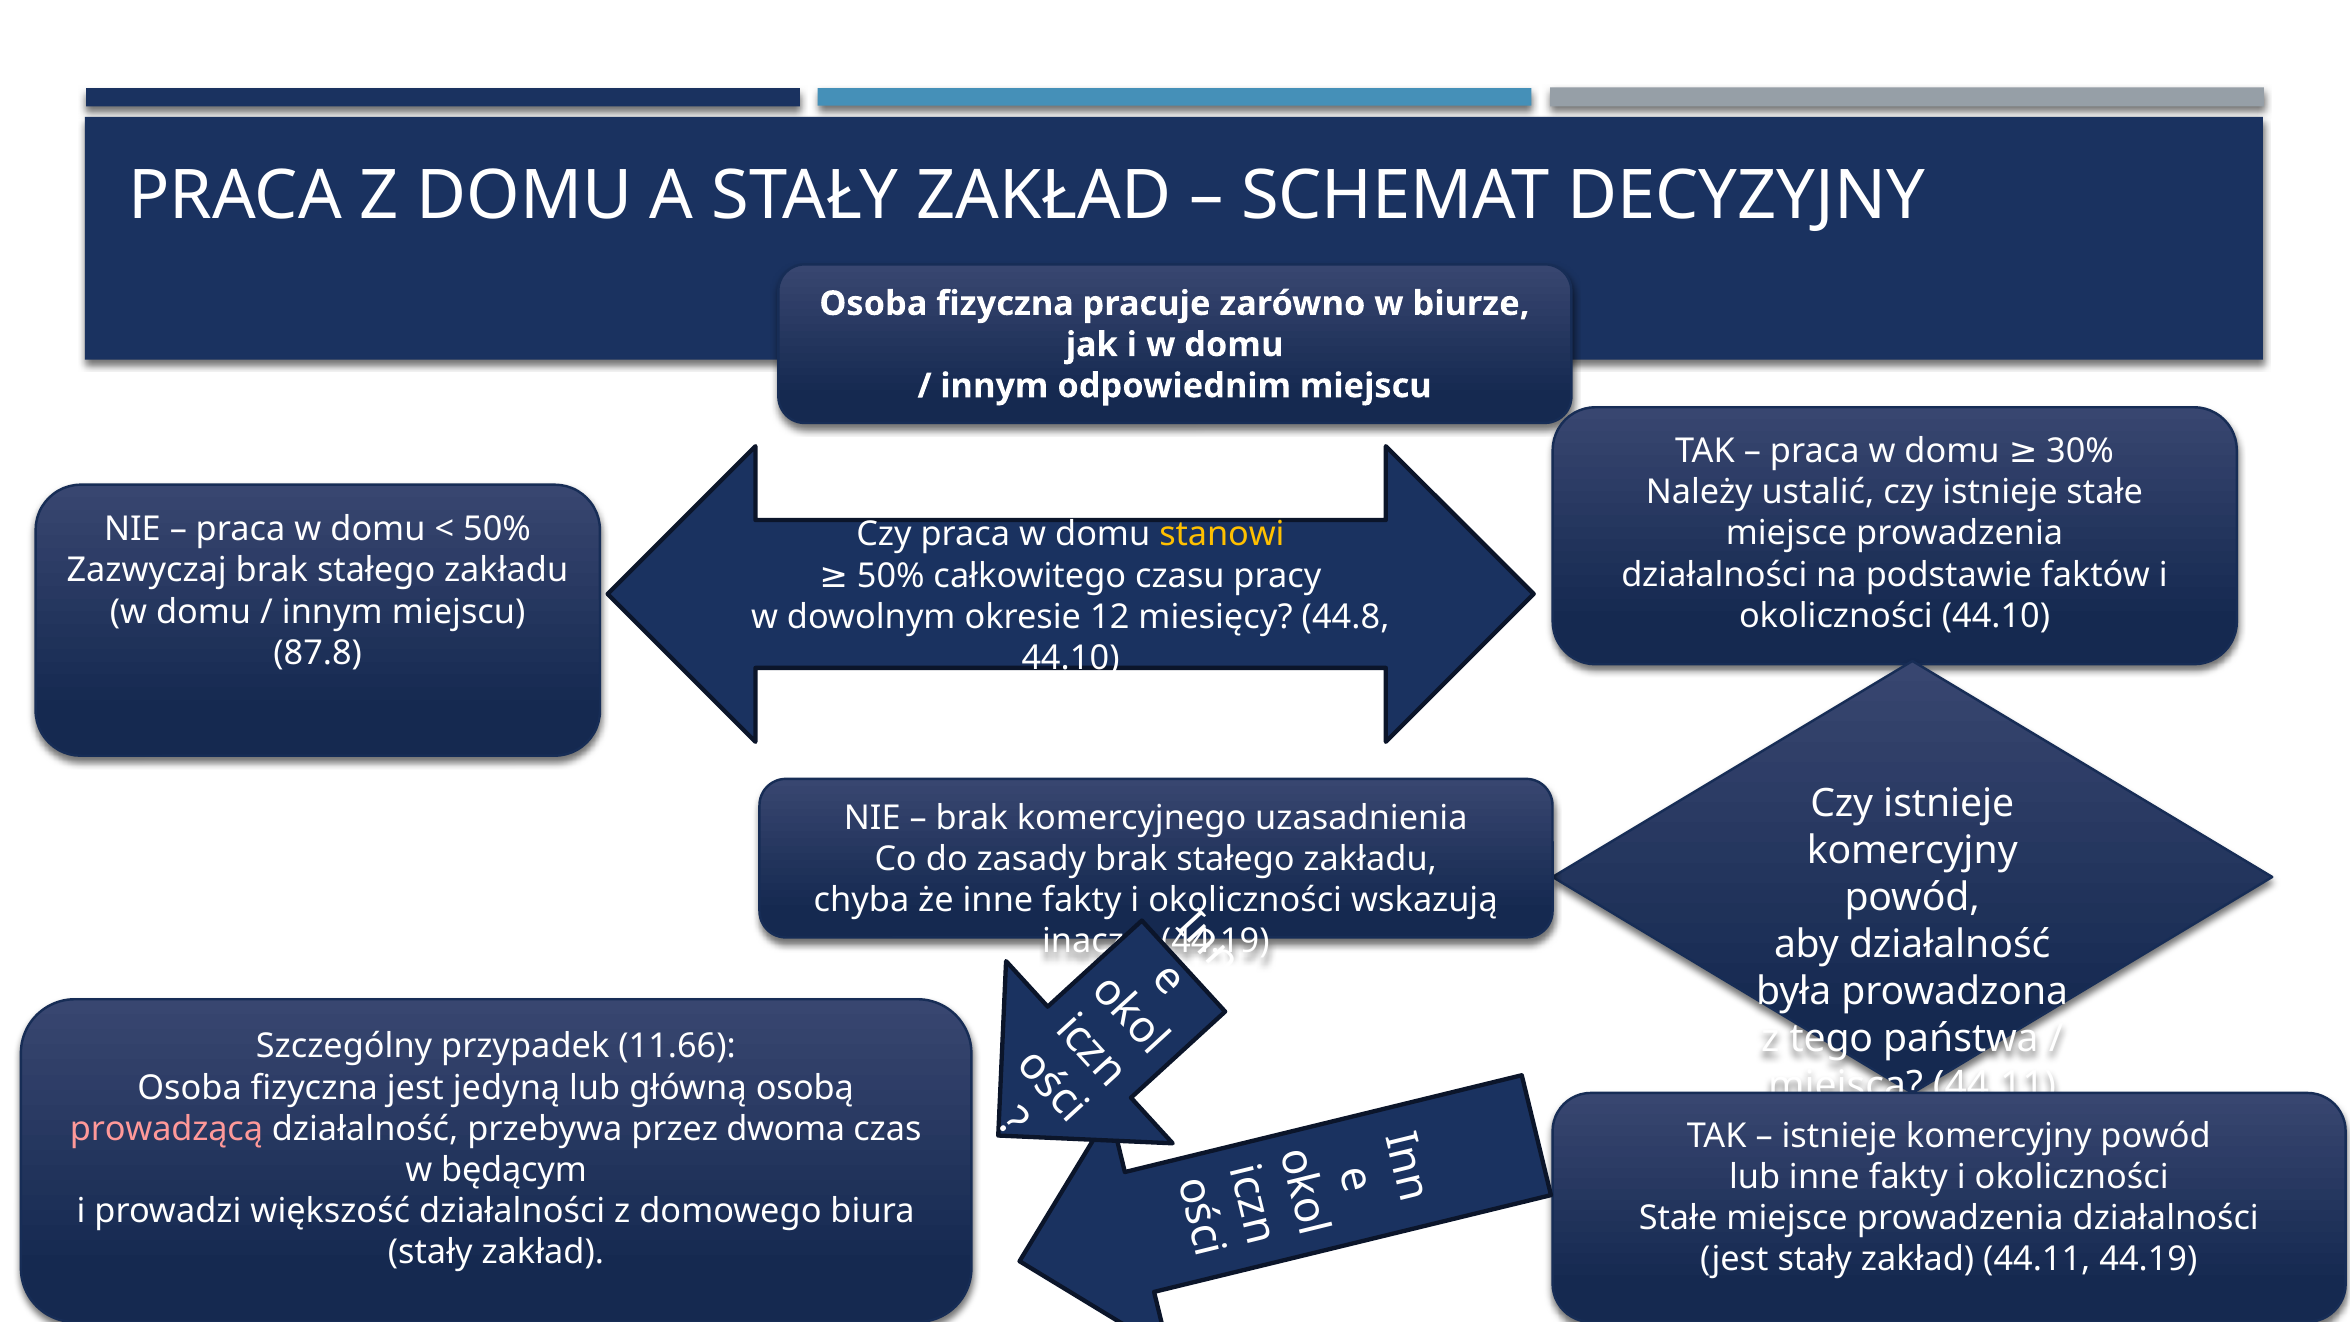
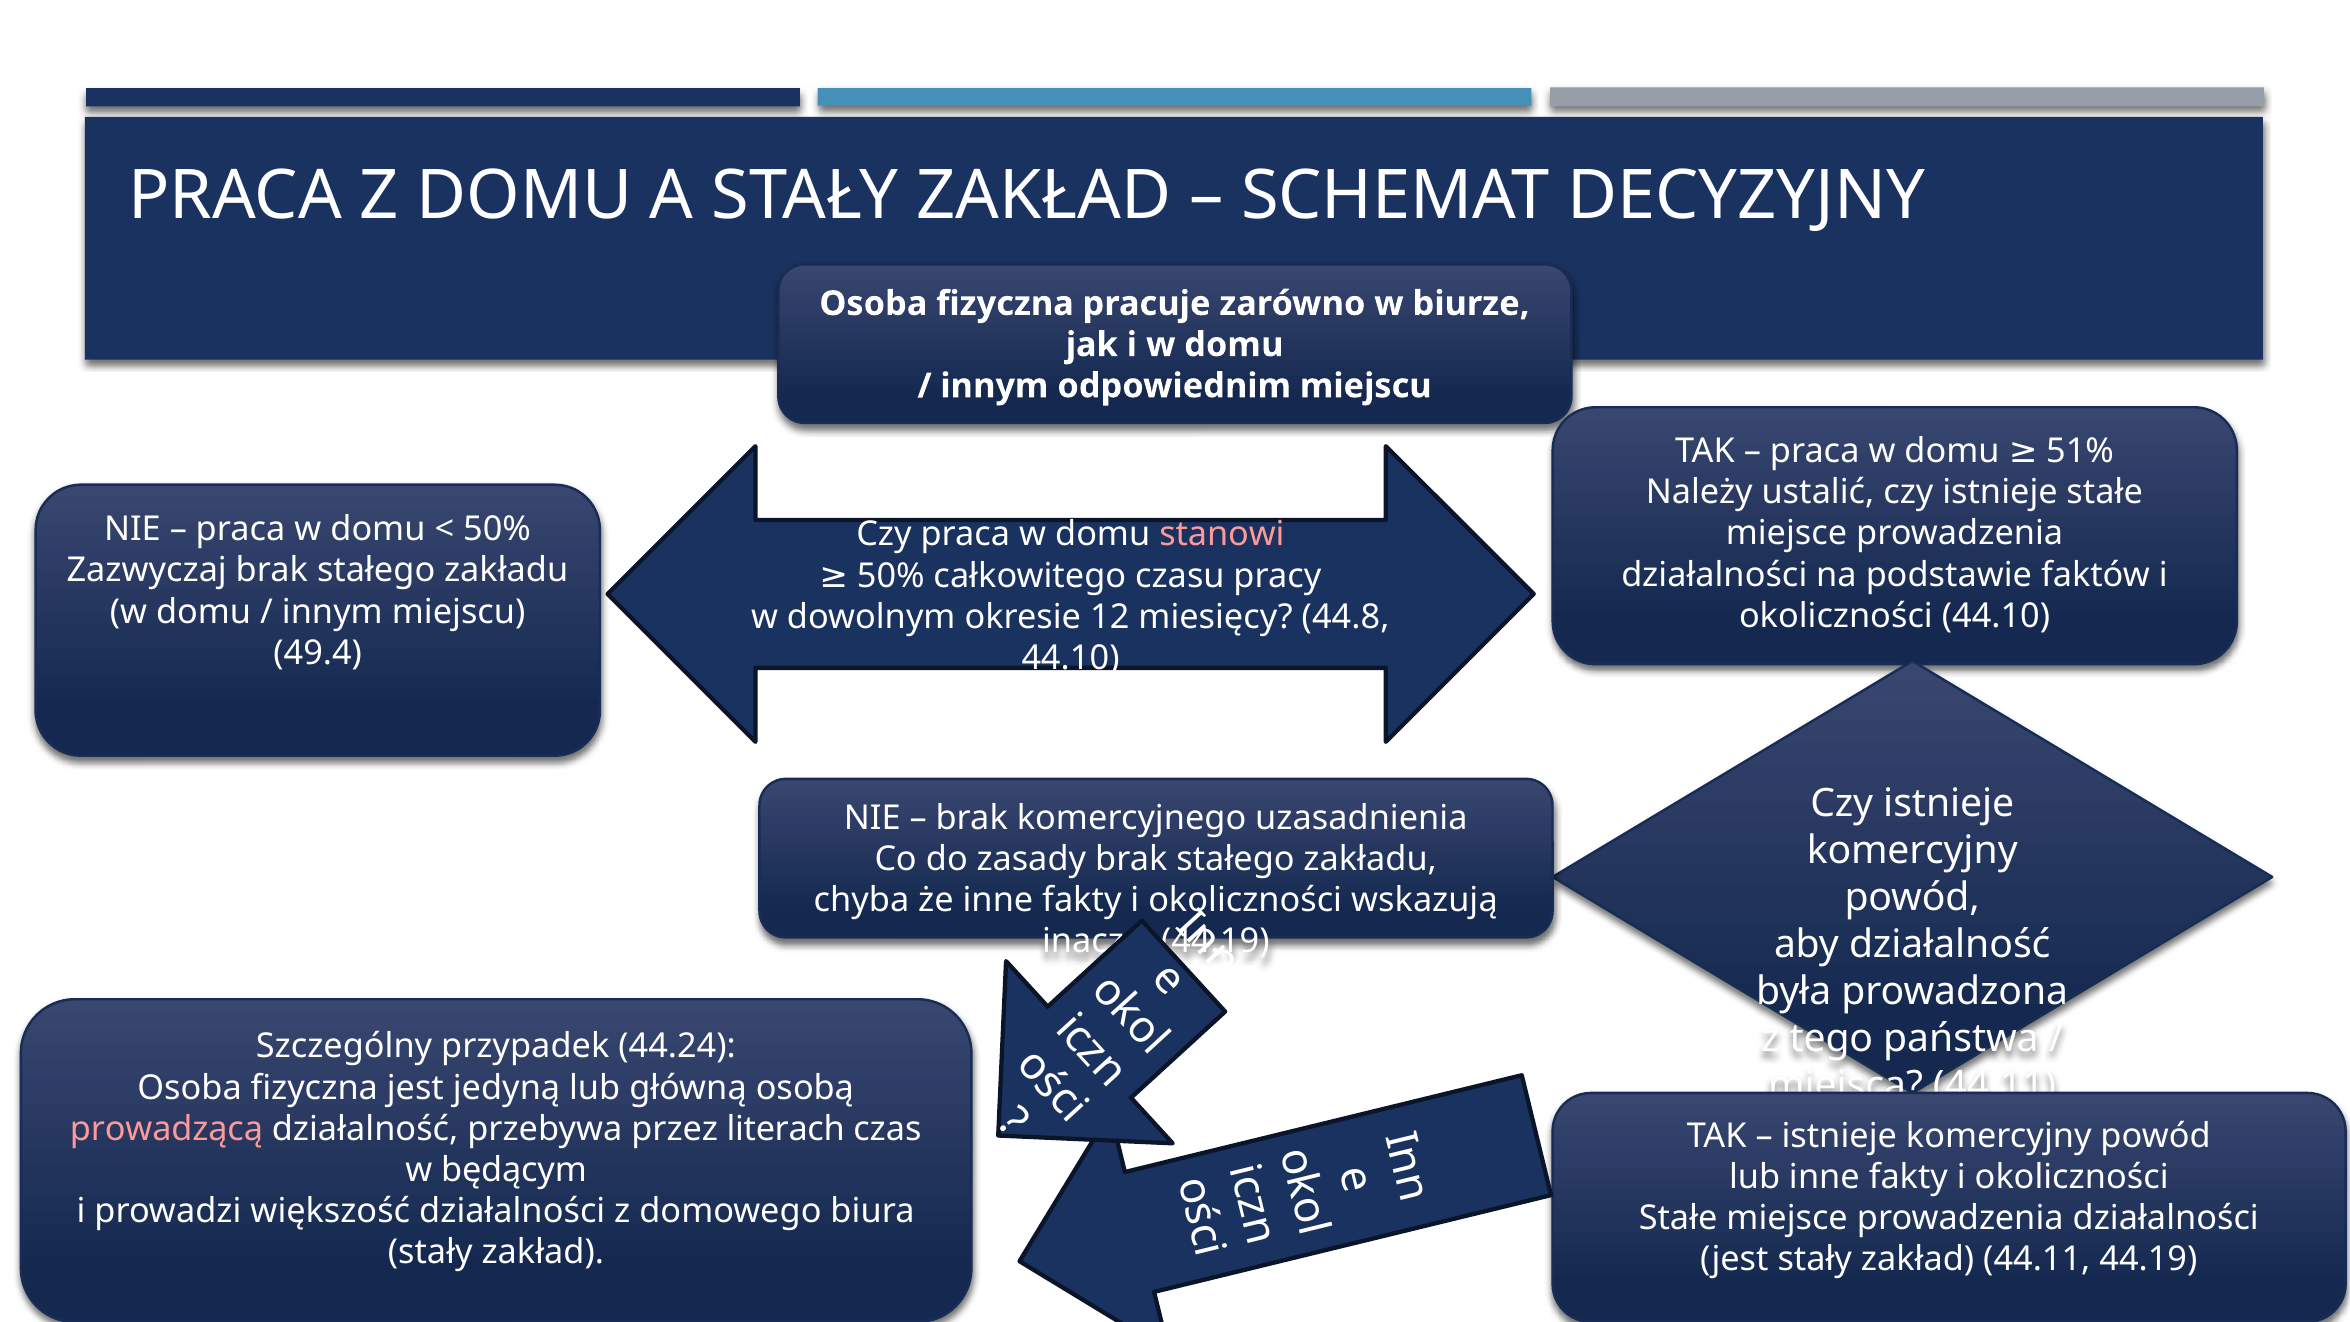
30%: 30% -> 51%
stanowi colour: yellow -> pink
87.8: 87.8 -> 49.4
11.66: 11.66 -> 44.24
dwoma: dwoma -> literach
